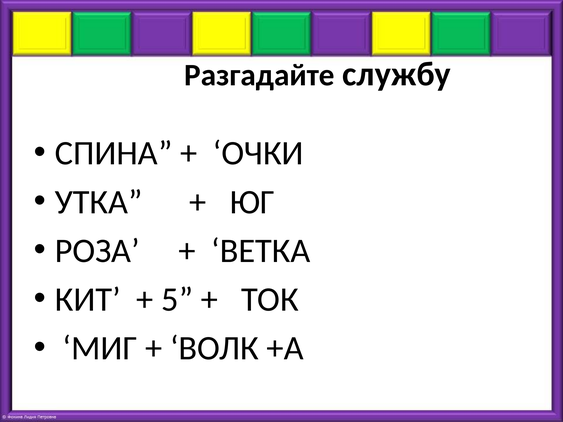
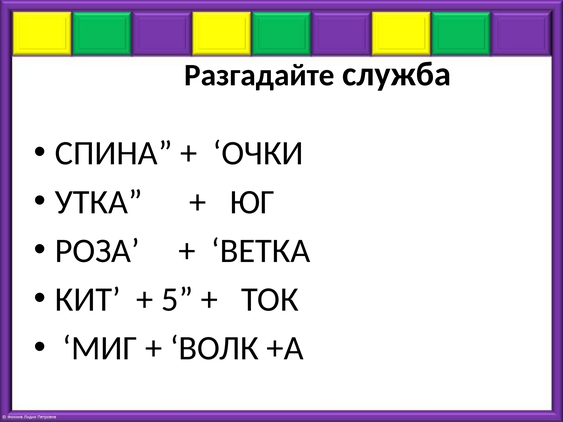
службу: службу -> служба
